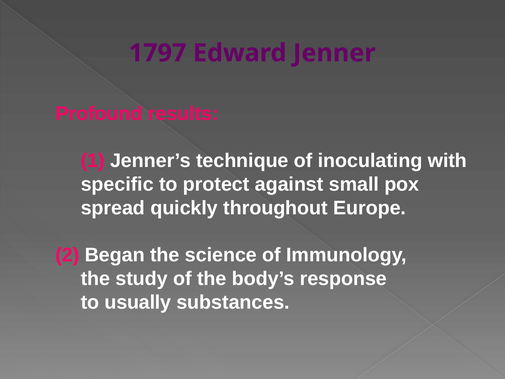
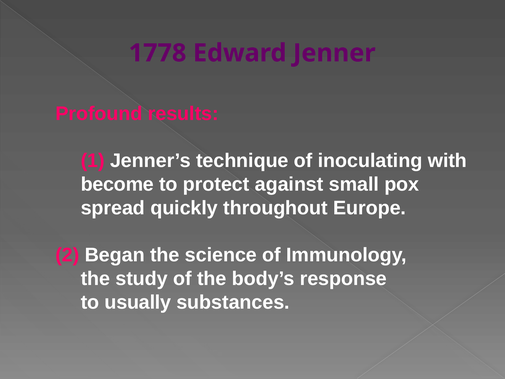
1797: 1797 -> 1778
specific: specific -> become
